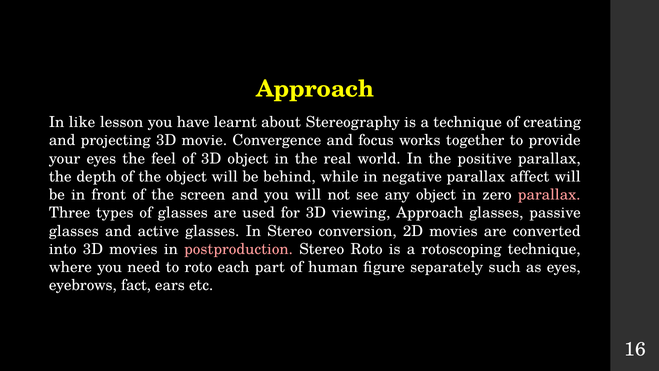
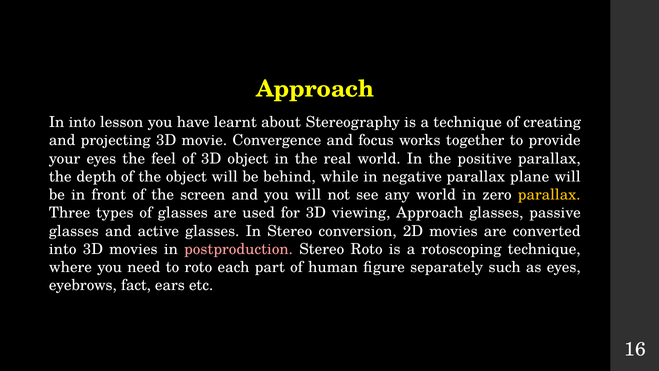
In like: like -> into
affect: affect -> plane
any object: object -> world
parallax at (549, 195) colour: pink -> yellow
